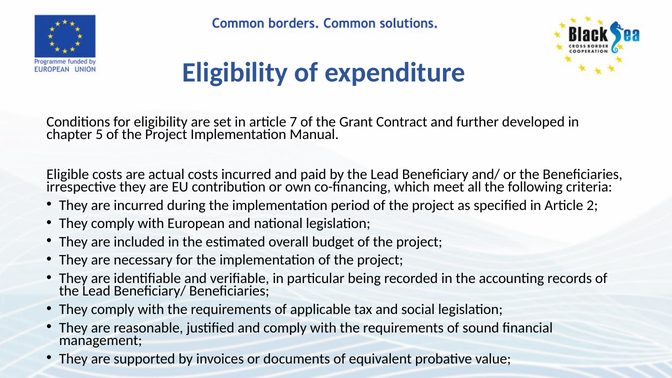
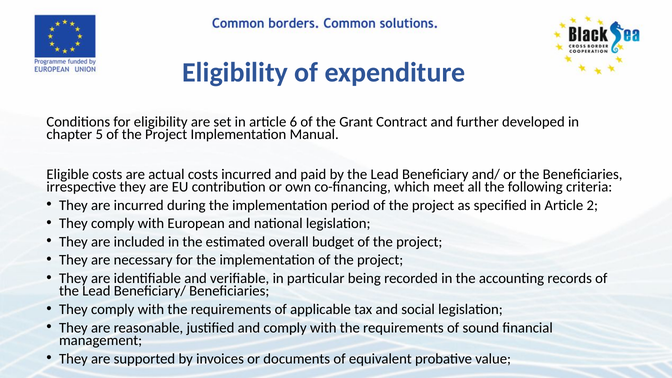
7: 7 -> 6
